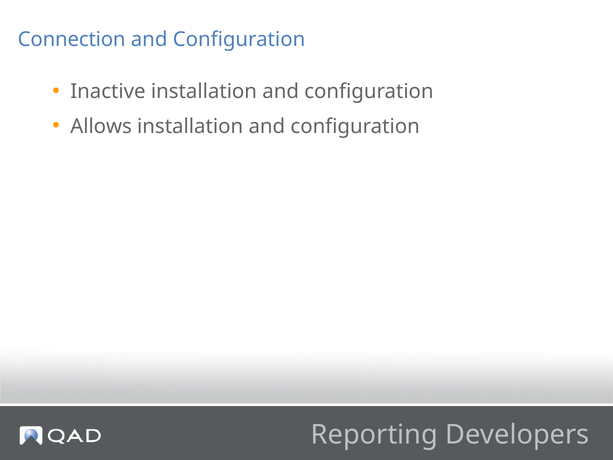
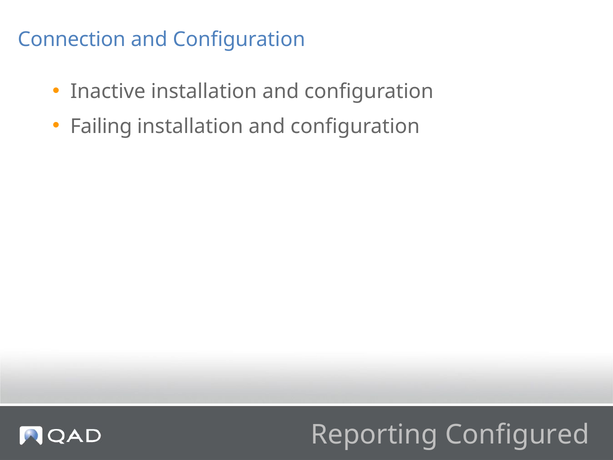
Allows: Allows -> Failing
Developers: Developers -> Configured
